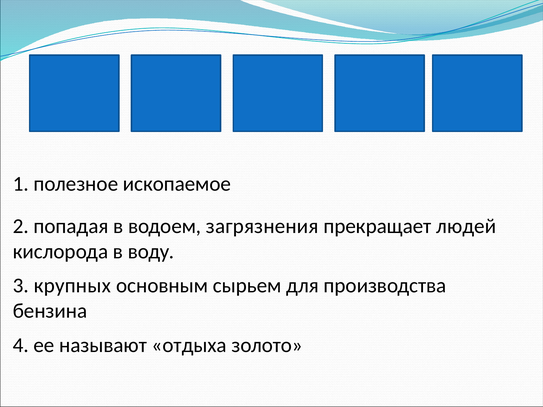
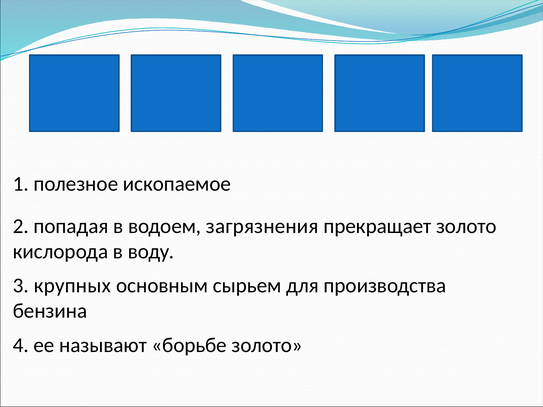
прекращает людей: людей -> золото
отдыха: отдыха -> борьбе
